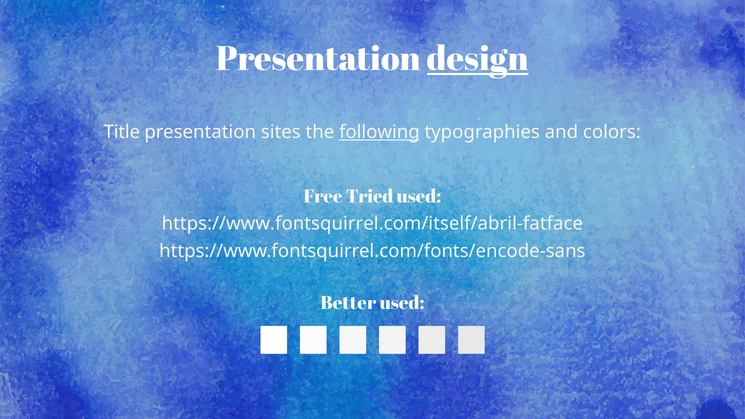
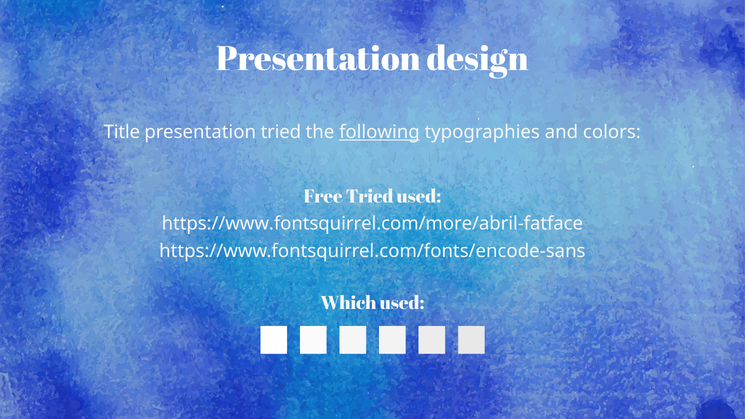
design underline: present -> none
presentation sites: sites -> tried
https://www.fontsquirrel.com/itself/abril-fatface: https://www.fontsquirrel.com/itself/abril-fatface -> https://www.fontsquirrel.com/more/abril-fatface
Better: Better -> Which
